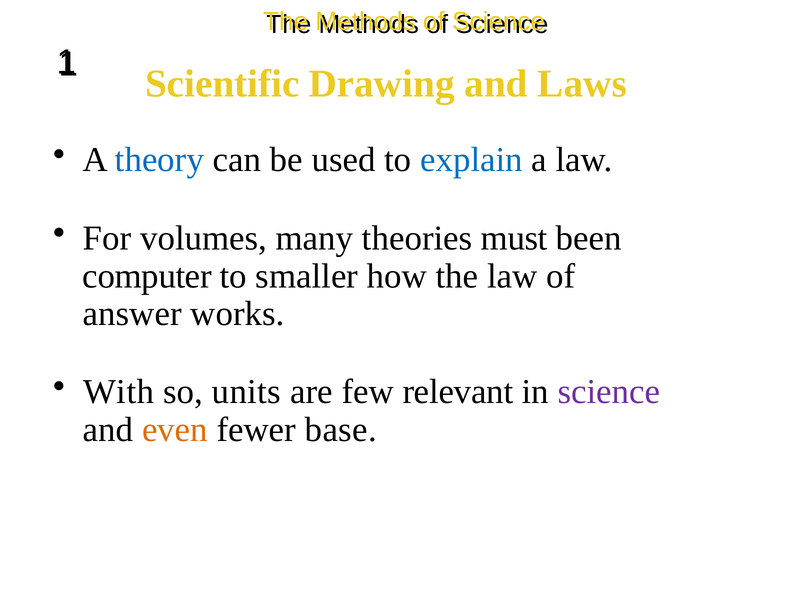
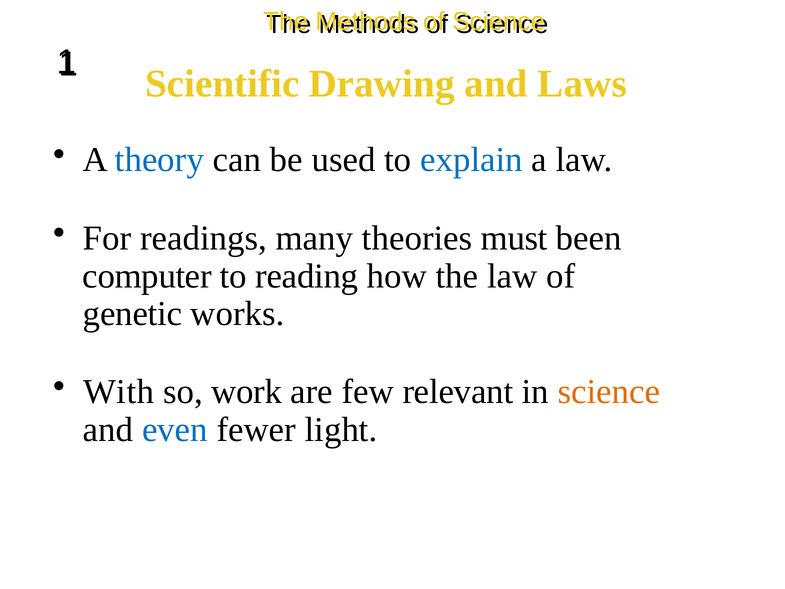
volumes: volumes -> readings
smaller: smaller -> reading
answer: answer -> genetic
units: units -> work
science at (609, 392) colour: purple -> orange
even colour: orange -> blue
base: base -> light
